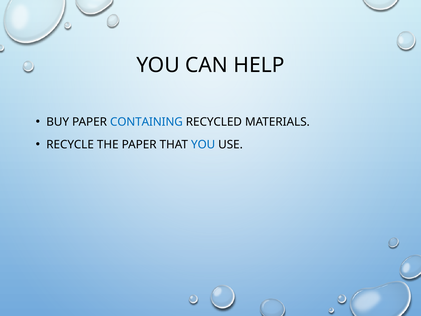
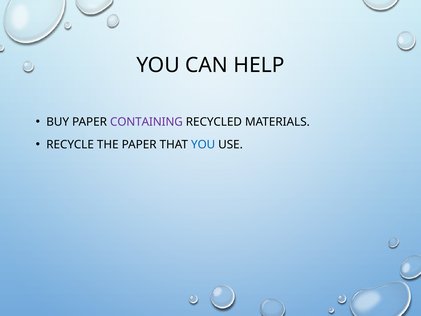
CONTAINING colour: blue -> purple
